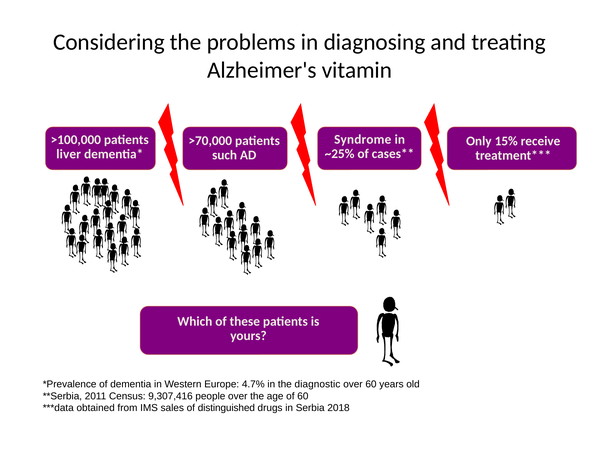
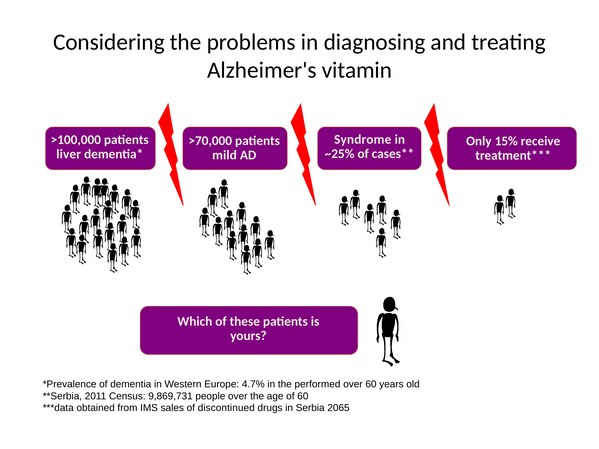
such: such -> mild
diagnostic: diagnostic -> performed
9,307,416: 9,307,416 -> 9,869,731
distinguished: distinguished -> discontinued
2018: 2018 -> 2065
